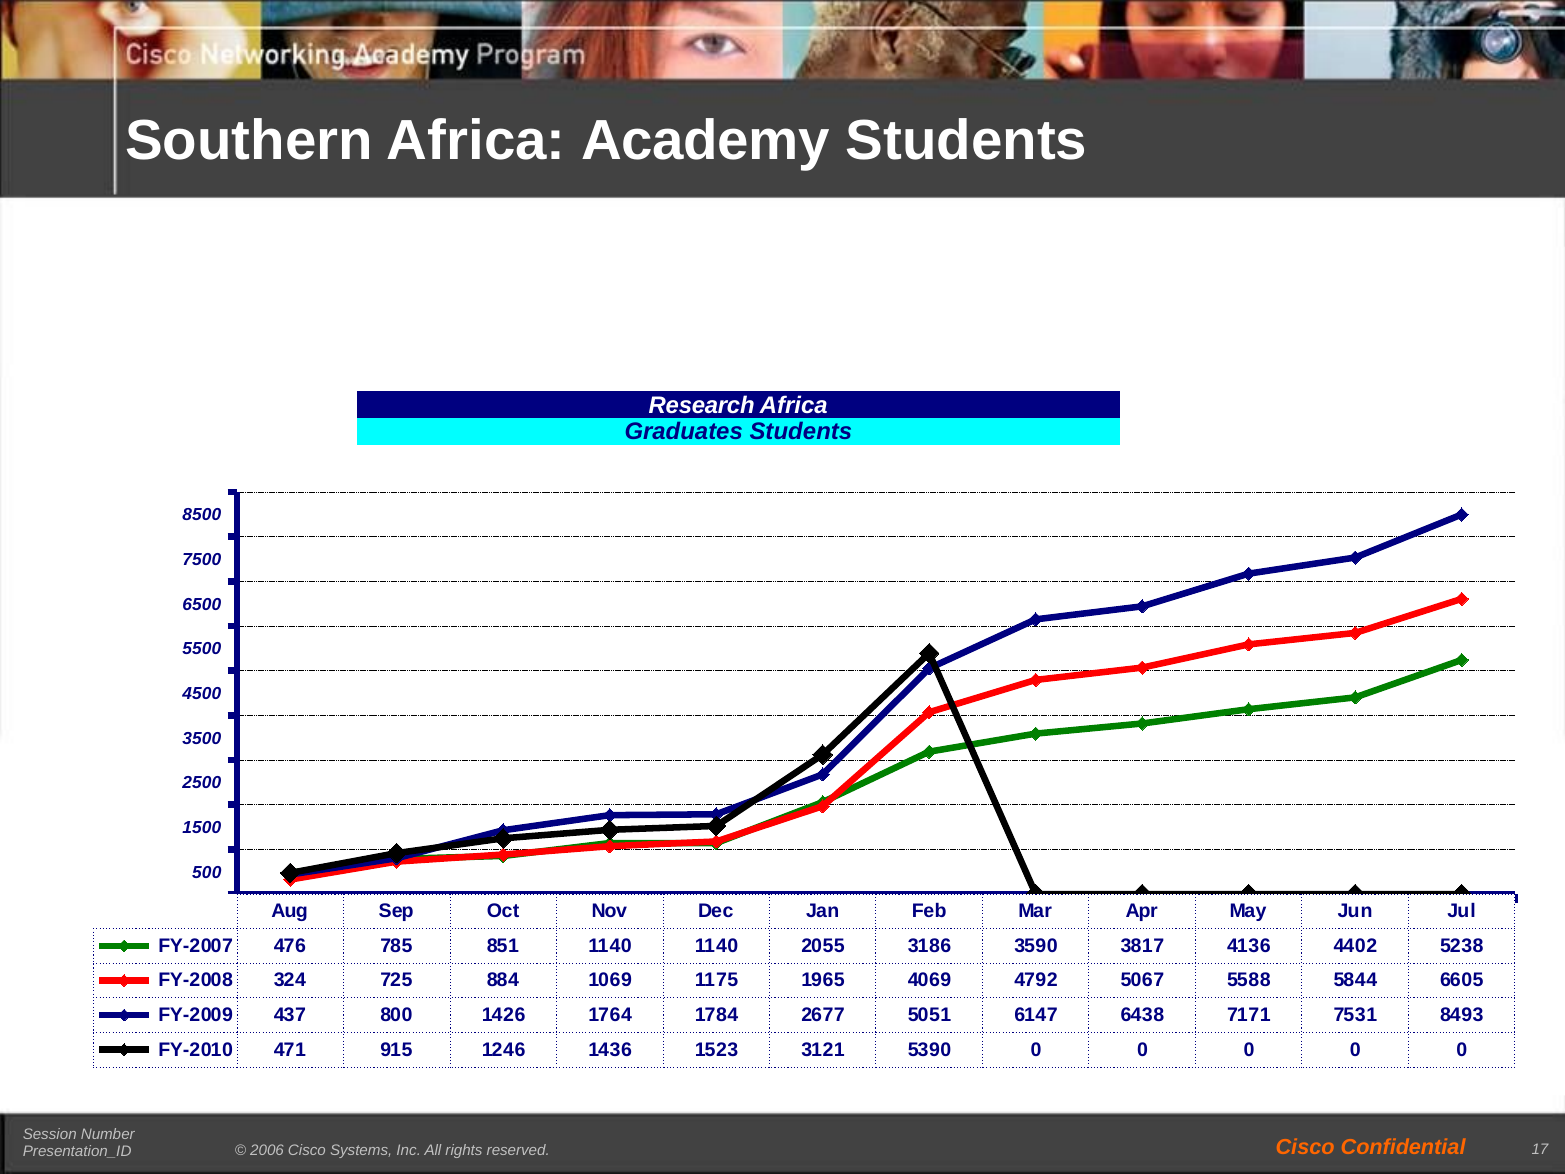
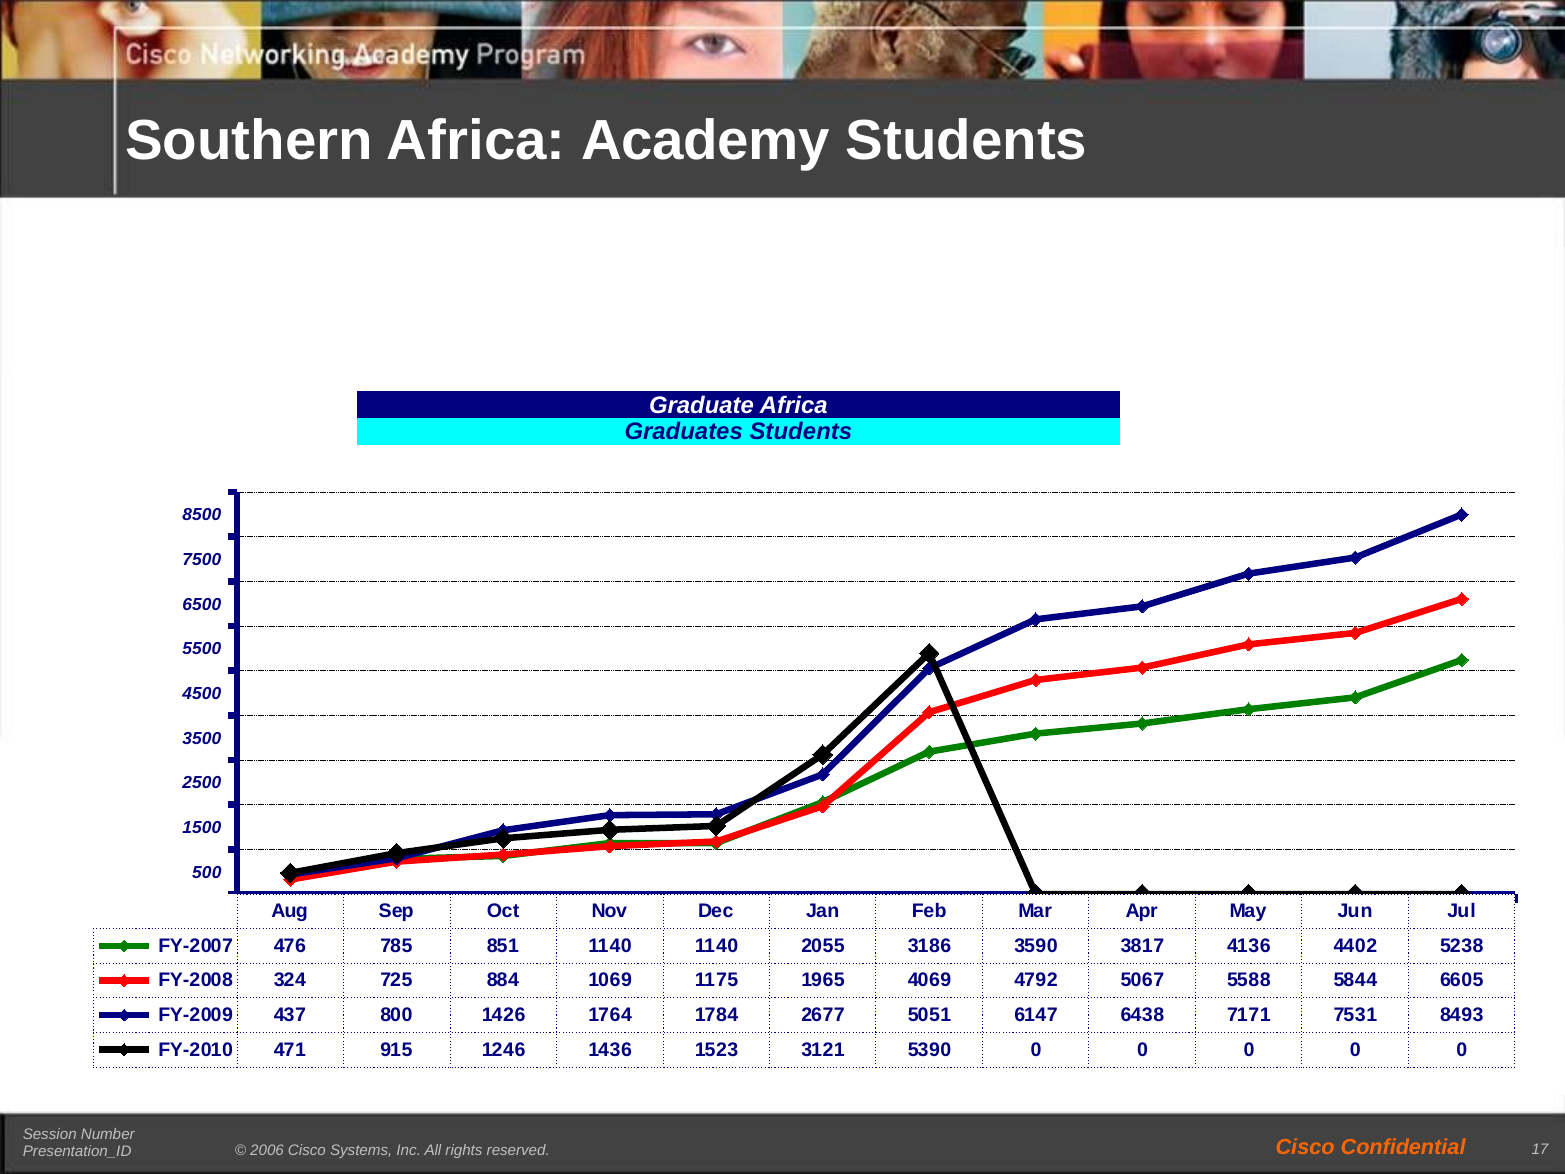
Research: Research -> Graduate
